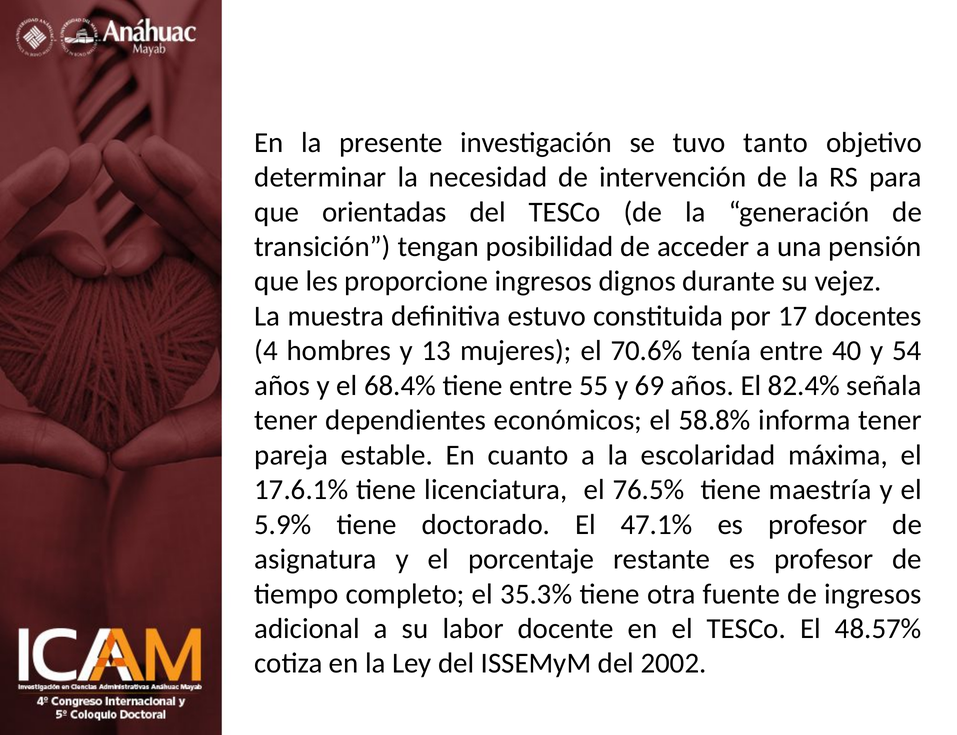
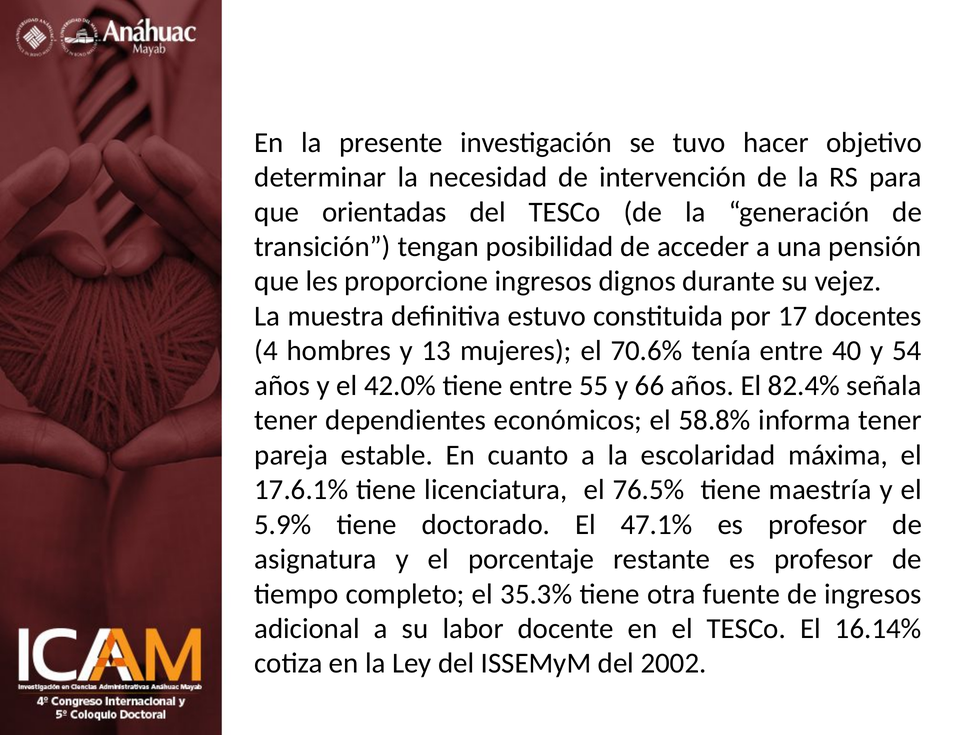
tanto: tanto -> hacer
68.4%: 68.4% -> 42.0%
69: 69 -> 66
48.57%: 48.57% -> 16.14%
